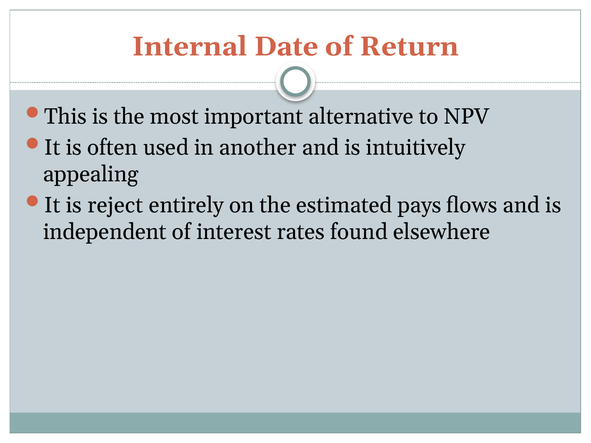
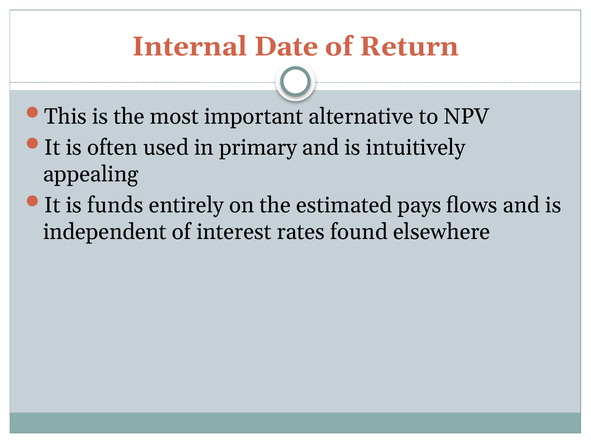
another: another -> primary
reject: reject -> funds
